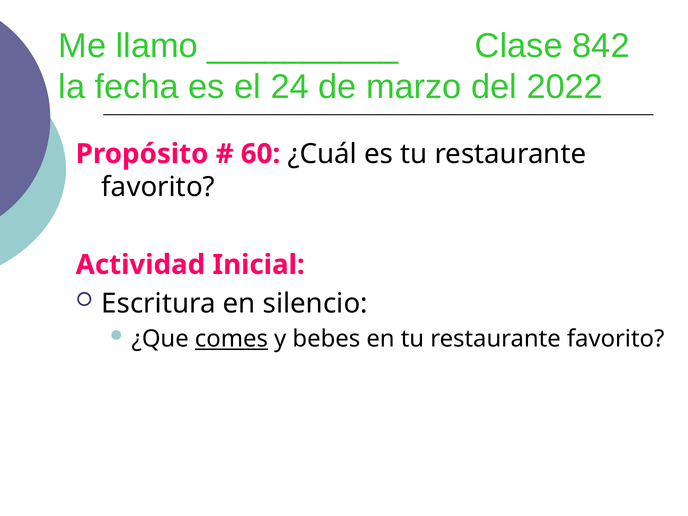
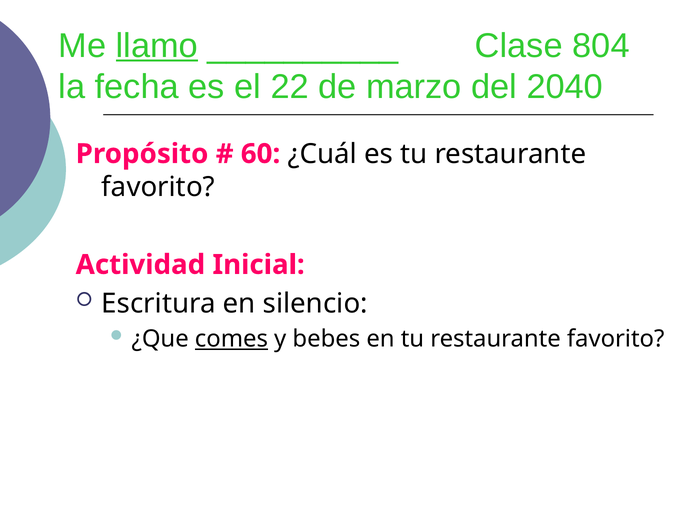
llamo underline: none -> present
842: 842 -> 804
24: 24 -> 22
2022: 2022 -> 2040
